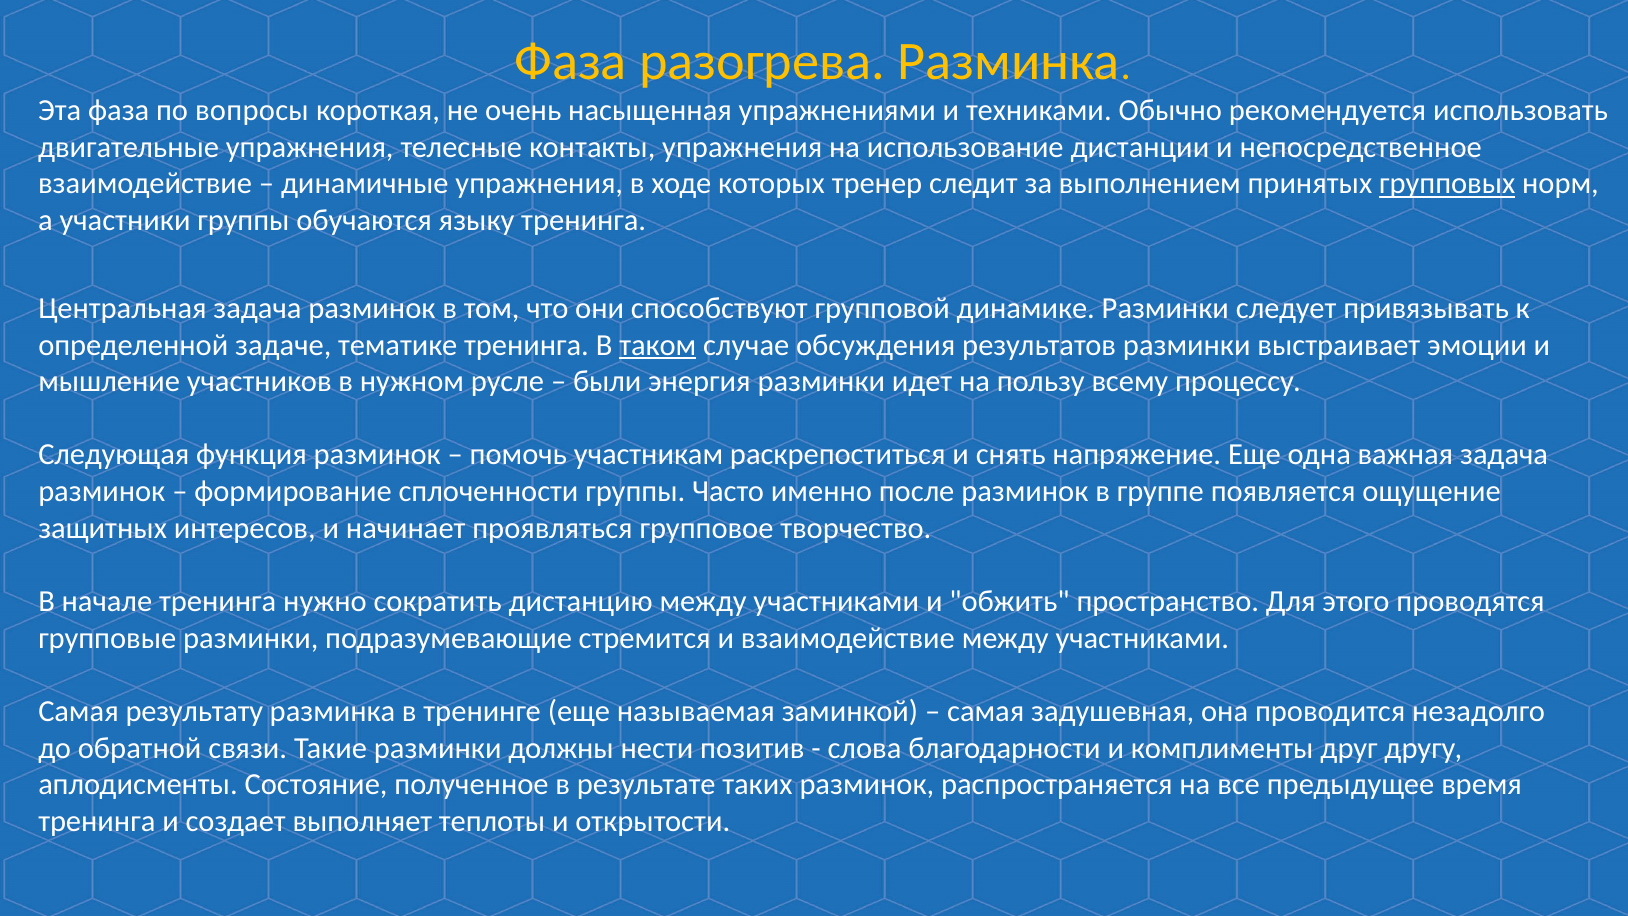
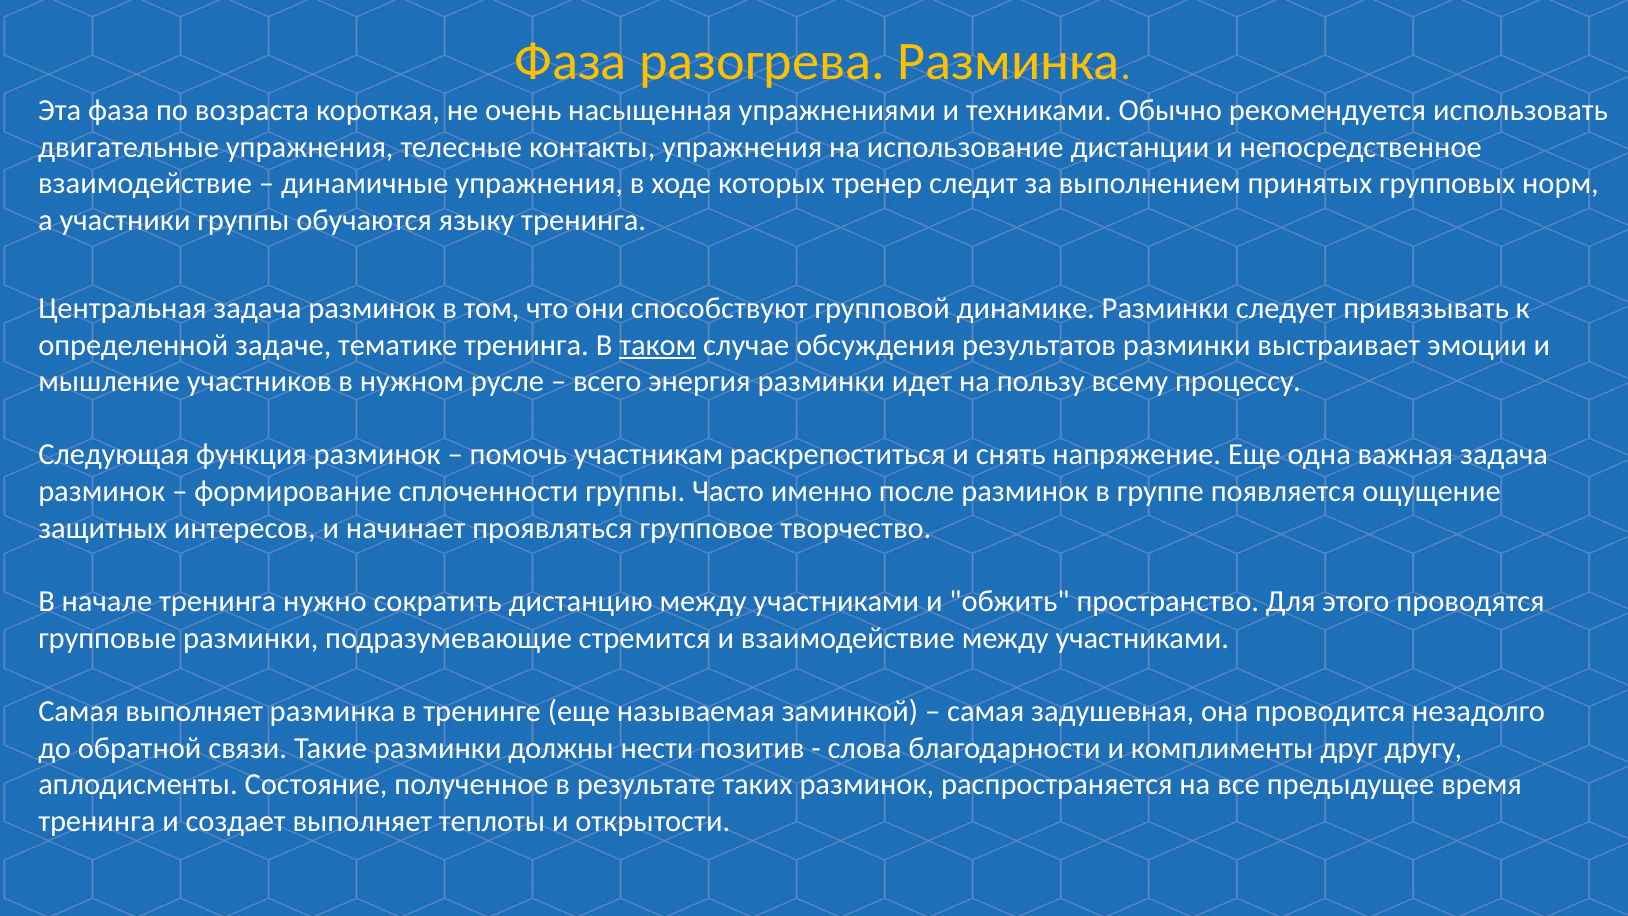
вопросы: вопросы -> возраста
групповых underline: present -> none
были: были -> всего
Самая результату: результату -> выполняет
